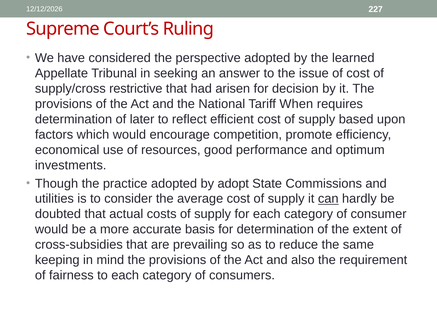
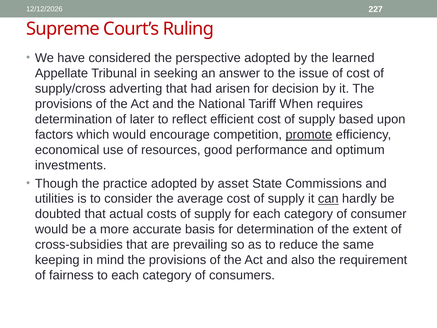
restrictive: restrictive -> adverting
promote underline: none -> present
adopt: adopt -> asset
